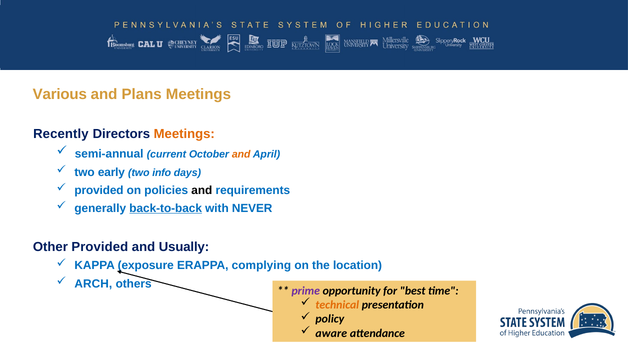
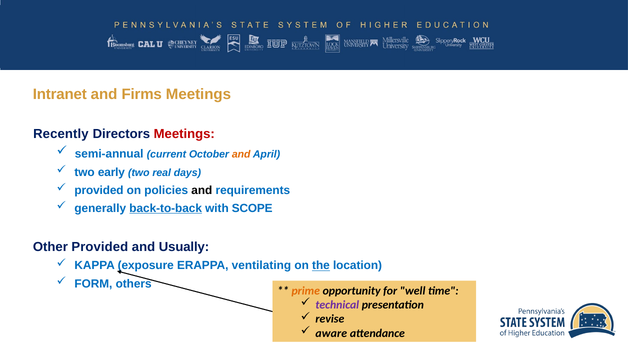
Various: Various -> Intranet
Plans: Plans -> Firms
Meetings at (184, 134) colour: orange -> red
info: info -> real
NEVER: NEVER -> SCOPE
complying: complying -> ventilating
the underline: none -> present
ARCH: ARCH -> FORM
prime colour: purple -> orange
best: best -> well
technical colour: orange -> purple
policy: policy -> revise
